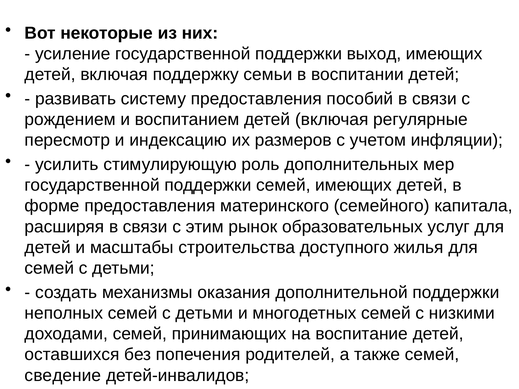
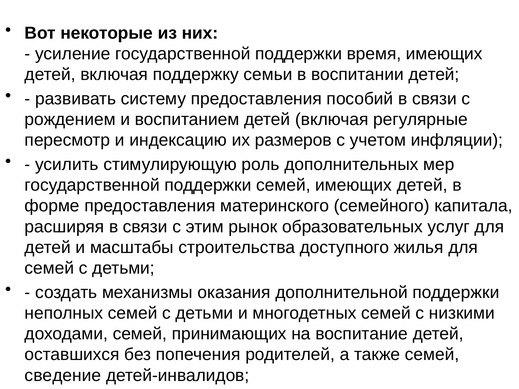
выход: выход -> время
